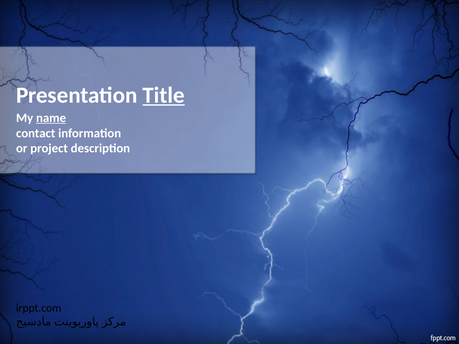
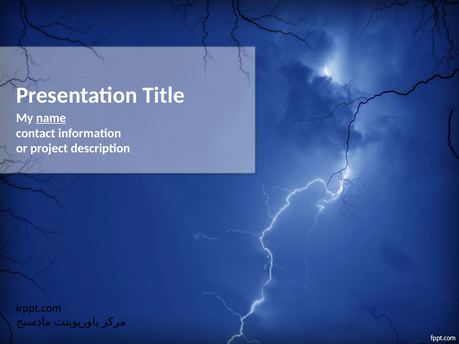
Title underline: present -> none
